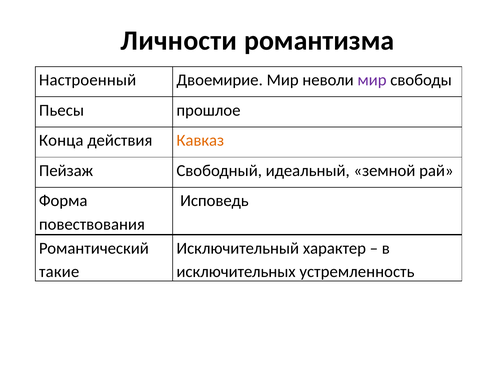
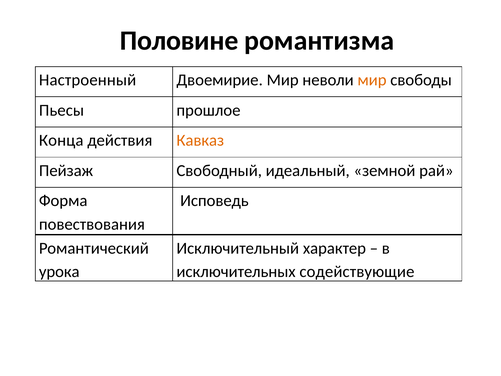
Личности: Личности -> Половине
мир at (372, 80) colour: purple -> orange
такие: такие -> урока
устремленность: устремленность -> содействующие
